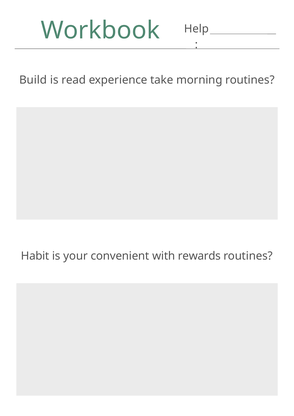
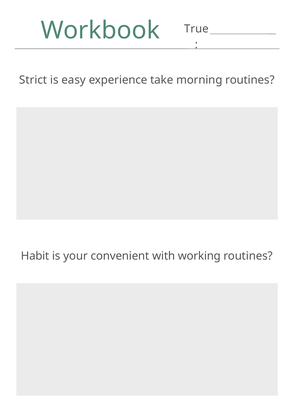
Help: Help -> True
Build: Build -> Strict
read: read -> easy
rewards: rewards -> working
